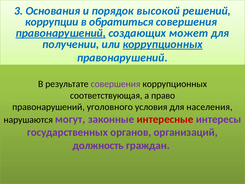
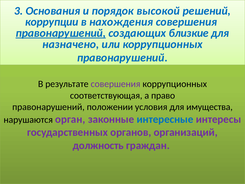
обратиться: обратиться -> нахождения
может: может -> близкие
получении: получении -> назначено
коррупционных at (163, 44) underline: present -> none
уголовного: уголовного -> положении
населения: населения -> имущества
могут: могут -> орган
интересные colour: red -> blue
